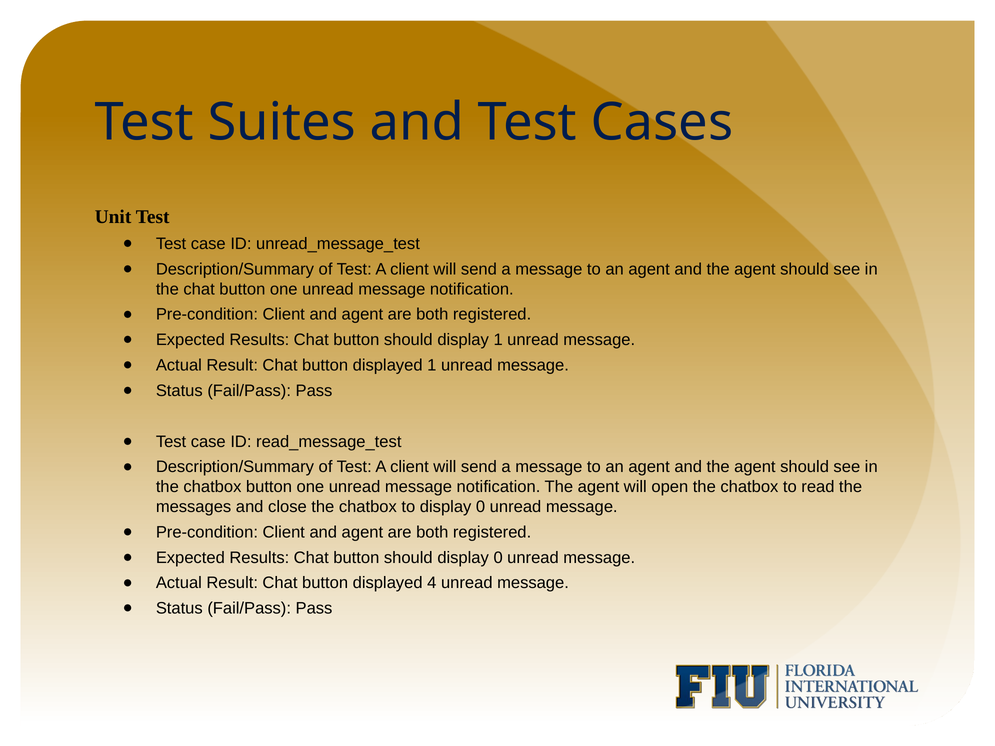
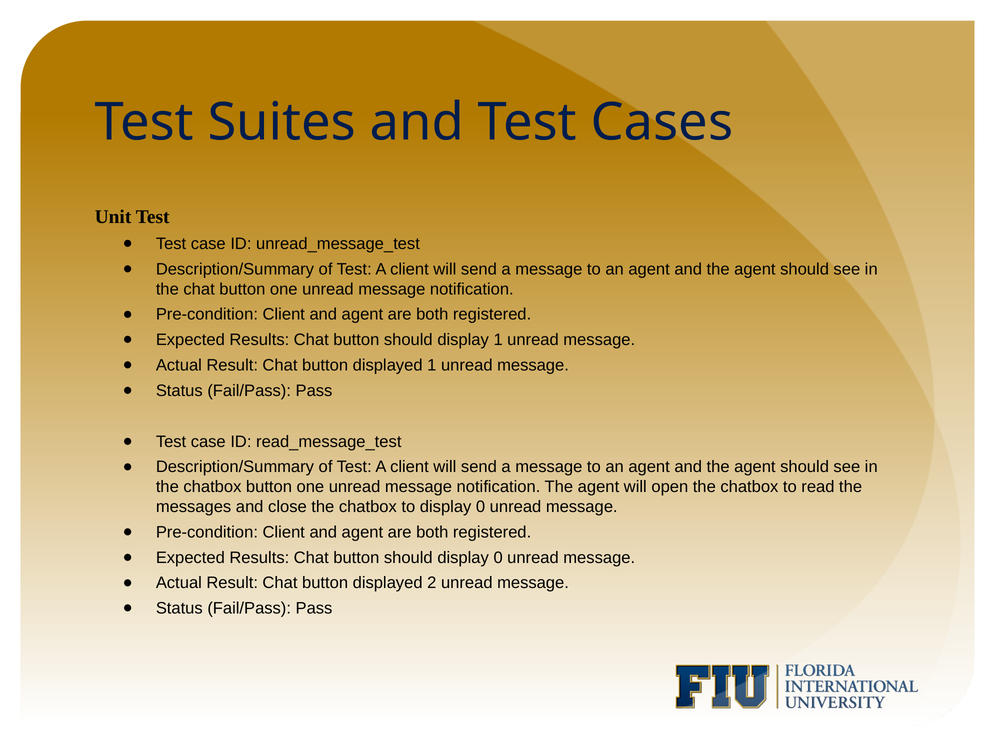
4: 4 -> 2
